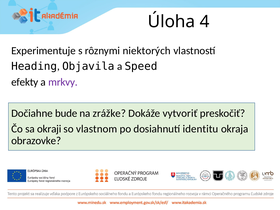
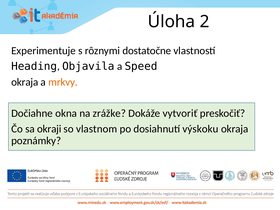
4: 4 -> 2
niektorých: niektorých -> dostatočne
efekty at (25, 82): efekty -> okraja
mrkvy colour: purple -> orange
bude: bude -> okna
identitu: identitu -> výskoku
obrazovke: obrazovke -> poznámky
